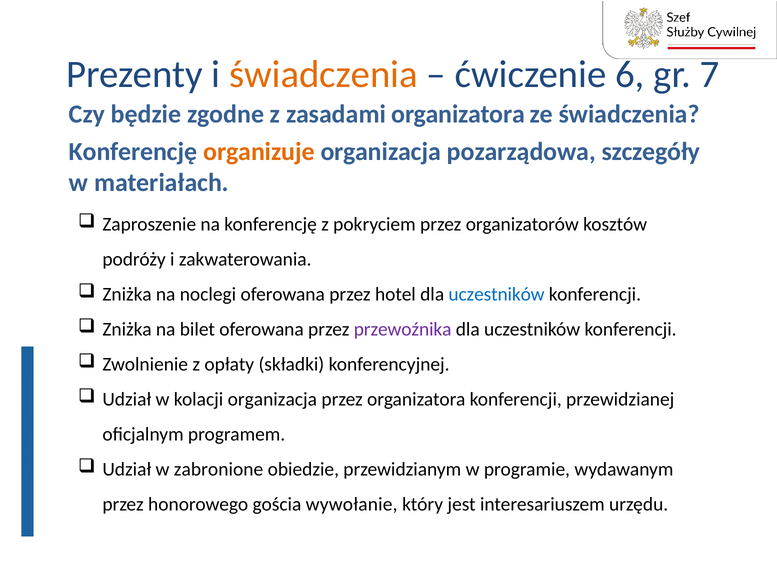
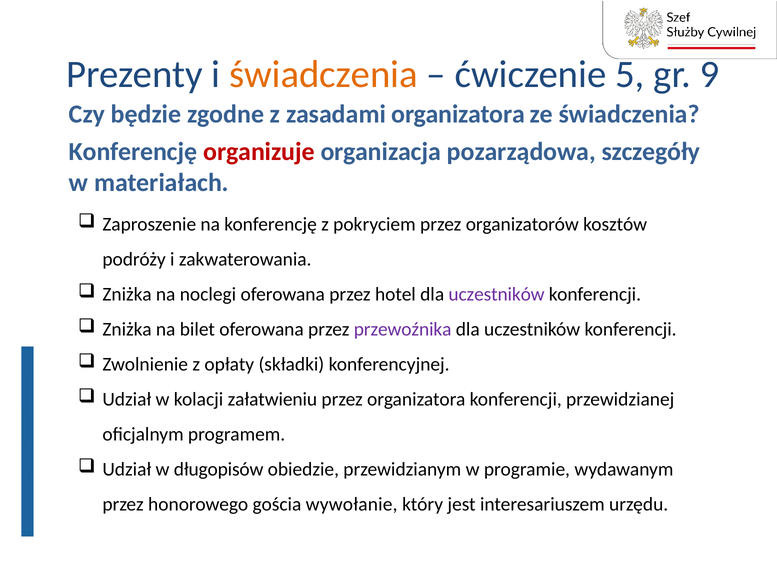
6: 6 -> 5
7: 7 -> 9
organizuje colour: orange -> red
uczestników at (497, 294) colour: blue -> purple
kolacji organizacja: organizacja -> załatwieniu
zabronione: zabronione -> długopisów
